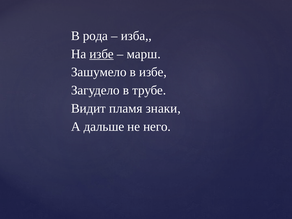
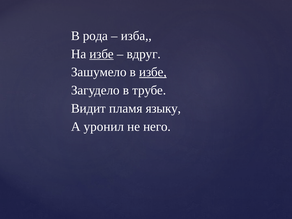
марш: марш -> вдруг
избе at (153, 72) underline: none -> present
знаки: знаки -> языку
дальше: дальше -> уронил
